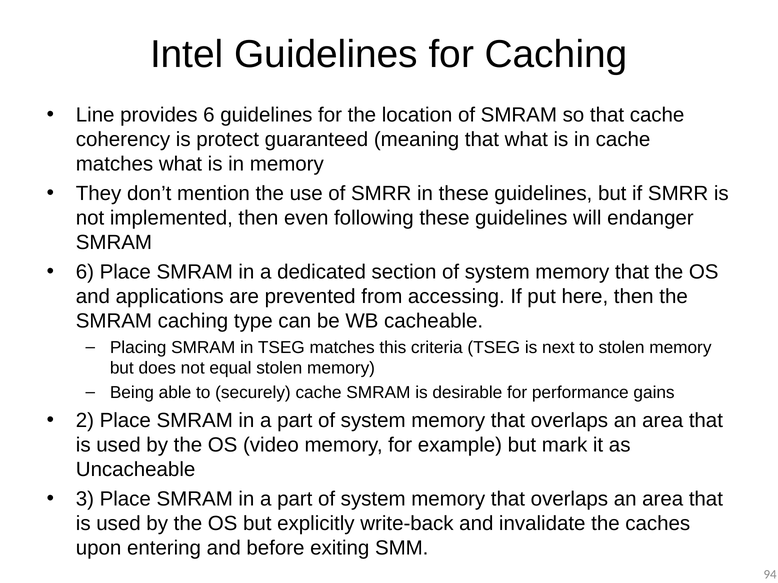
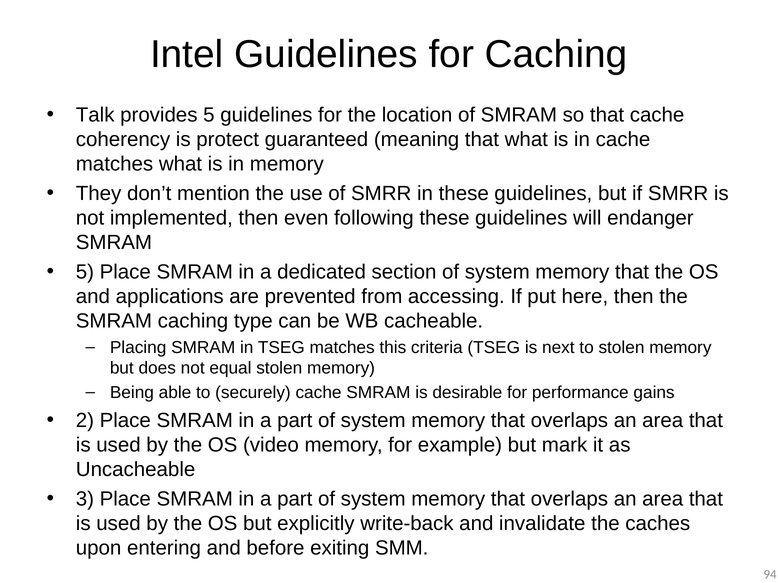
Line: Line -> Talk
provides 6: 6 -> 5
6 at (85, 272): 6 -> 5
